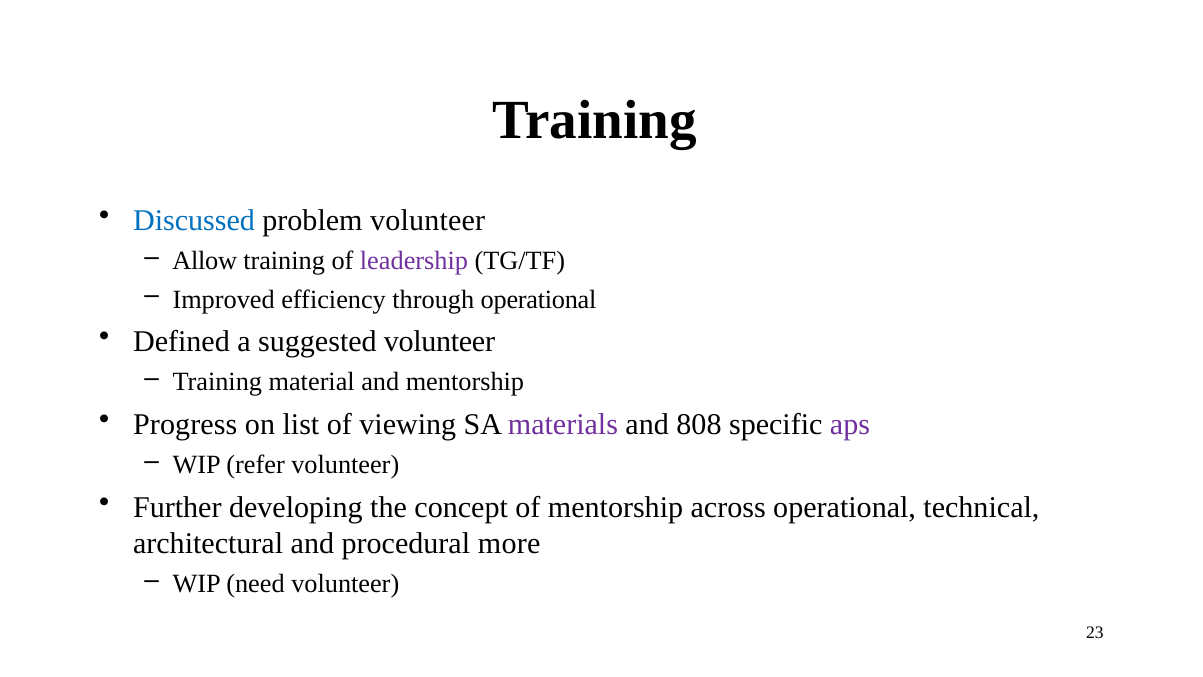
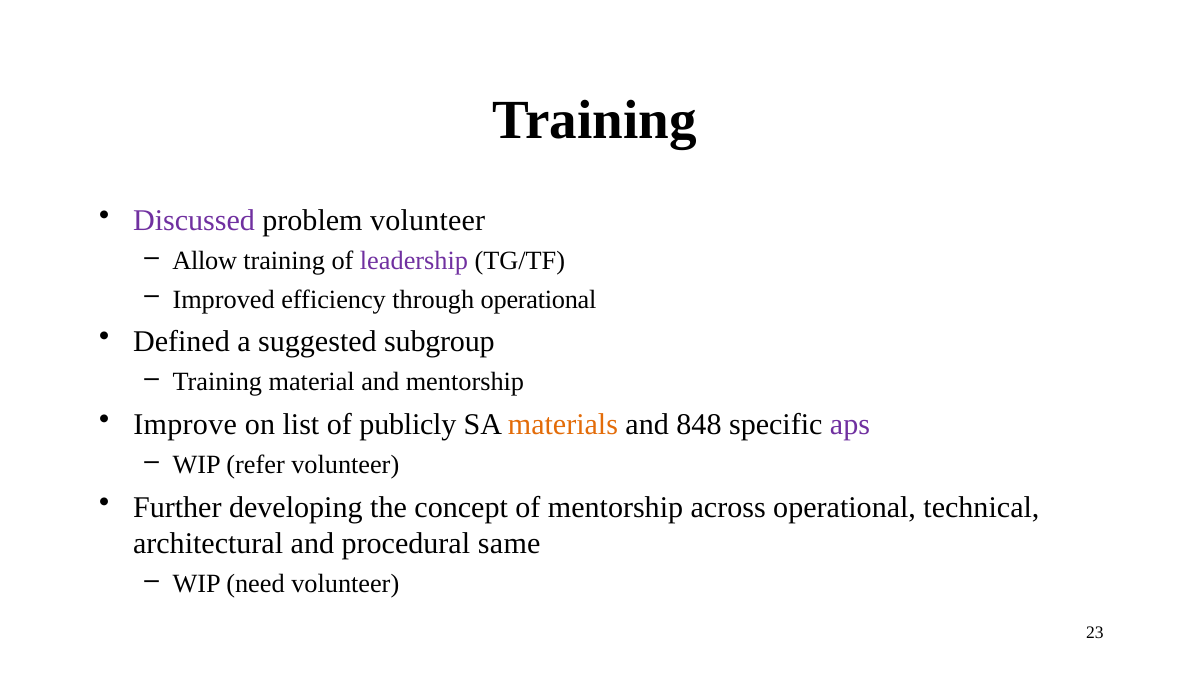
Discussed colour: blue -> purple
suggested volunteer: volunteer -> subgroup
Progress: Progress -> Improve
viewing: viewing -> publicly
materials colour: purple -> orange
808: 808 -> 848
more: more -> same
